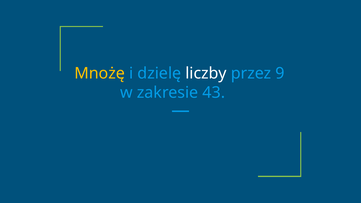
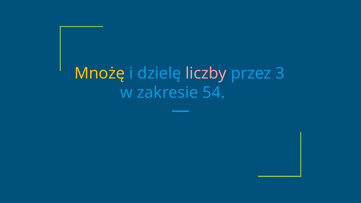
liczby colour: white -> pink
9: 9 -> 3
43: 43 -> 54
